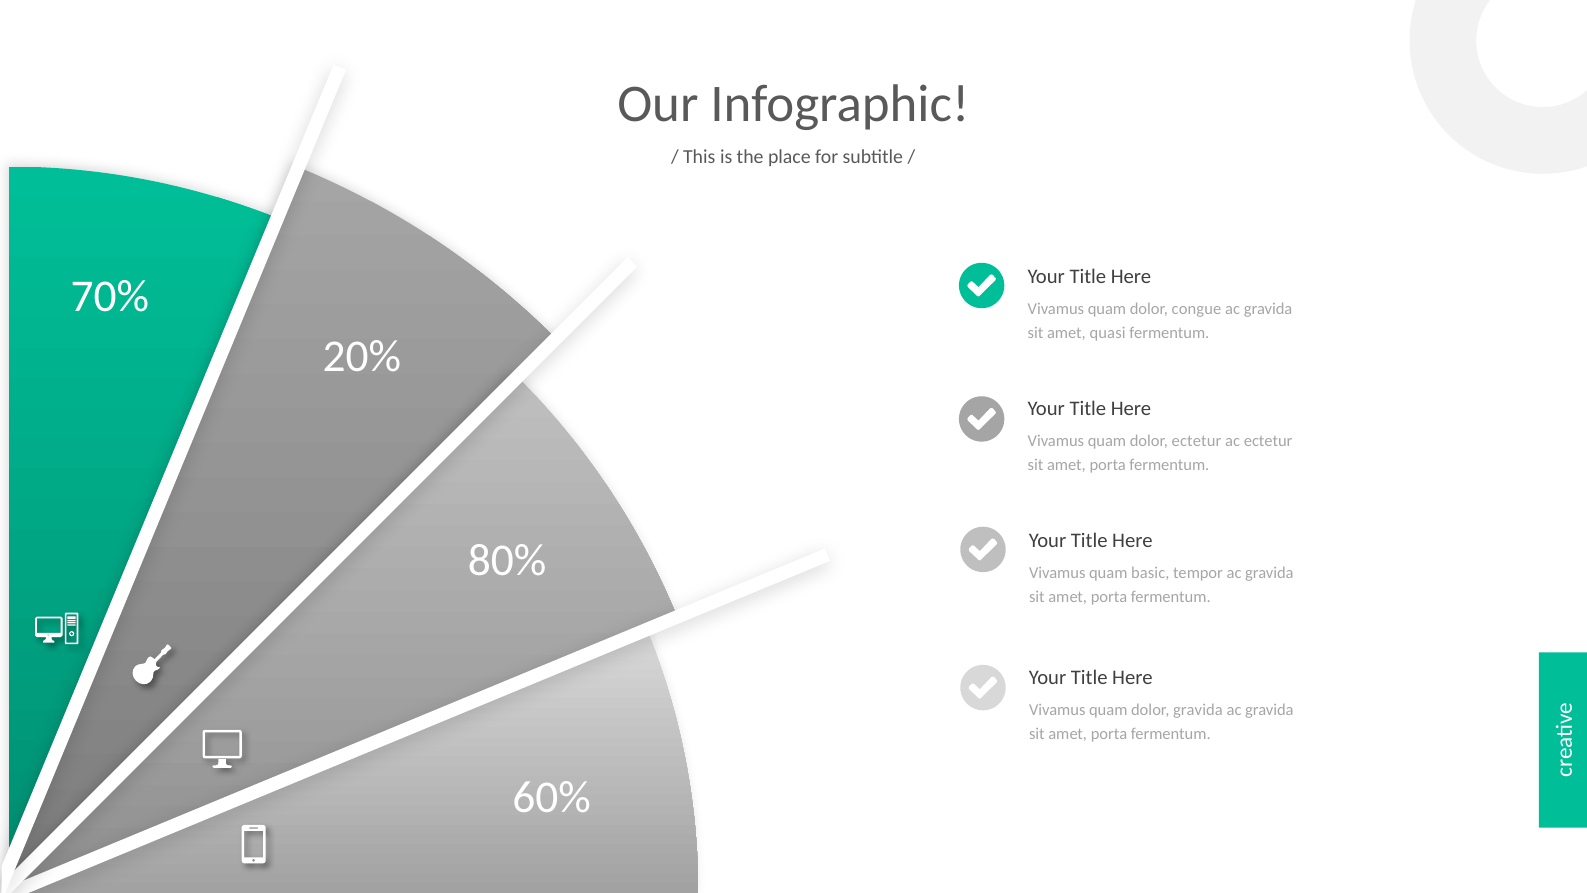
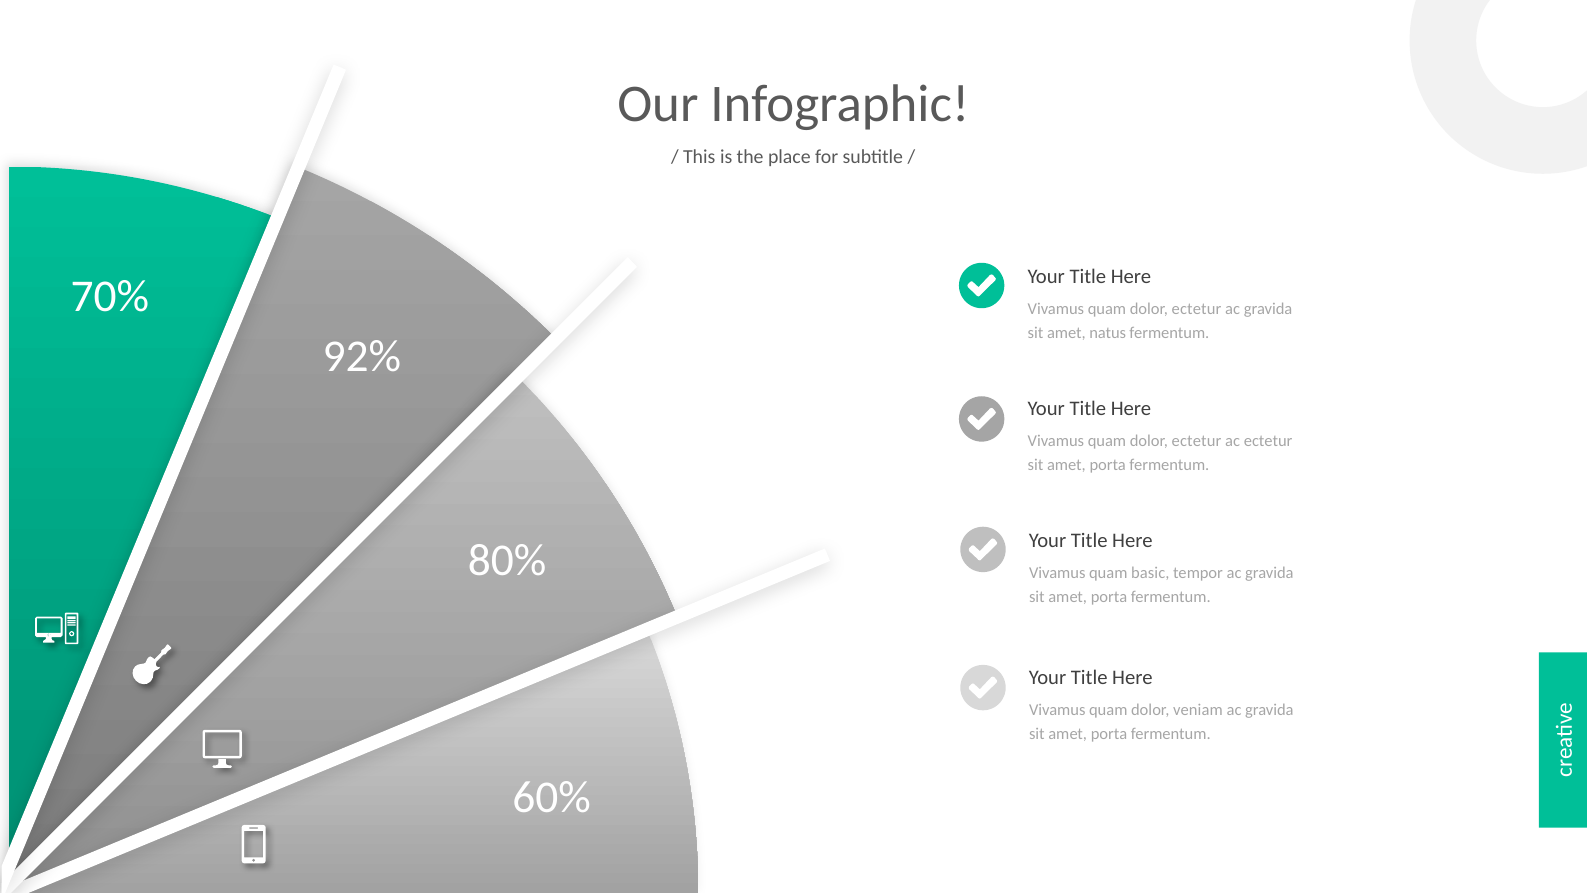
congue at (1197, 309): congue -> ectetur
quasi: quasi -> natus
20%: 20% -> 92%
dolor gravida: gravida -> veniam
